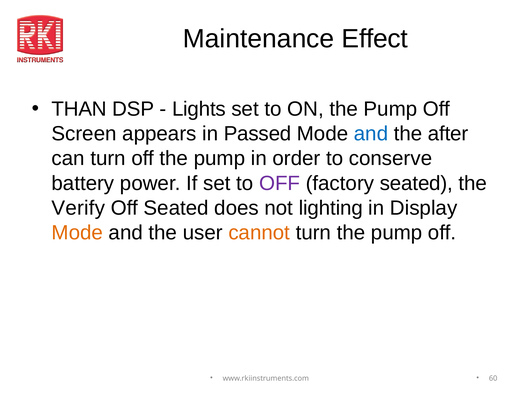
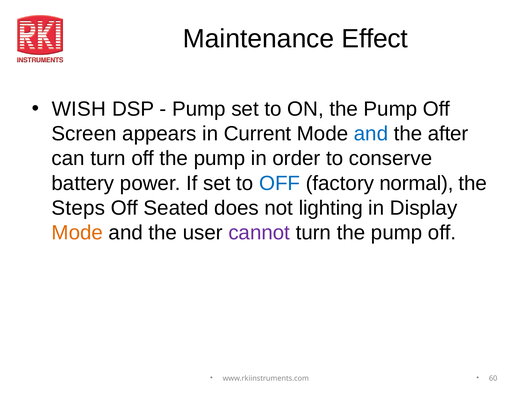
THAN: THAN -> WISH
Lights at (199, 109): Lights -> Pump
Passed: Passed -> Current
OFF at (280, 183) colour: purple -> blue
factory seated: seated -> normal
Verify: Verify -> Steps
cannot colour: orange -> purple
